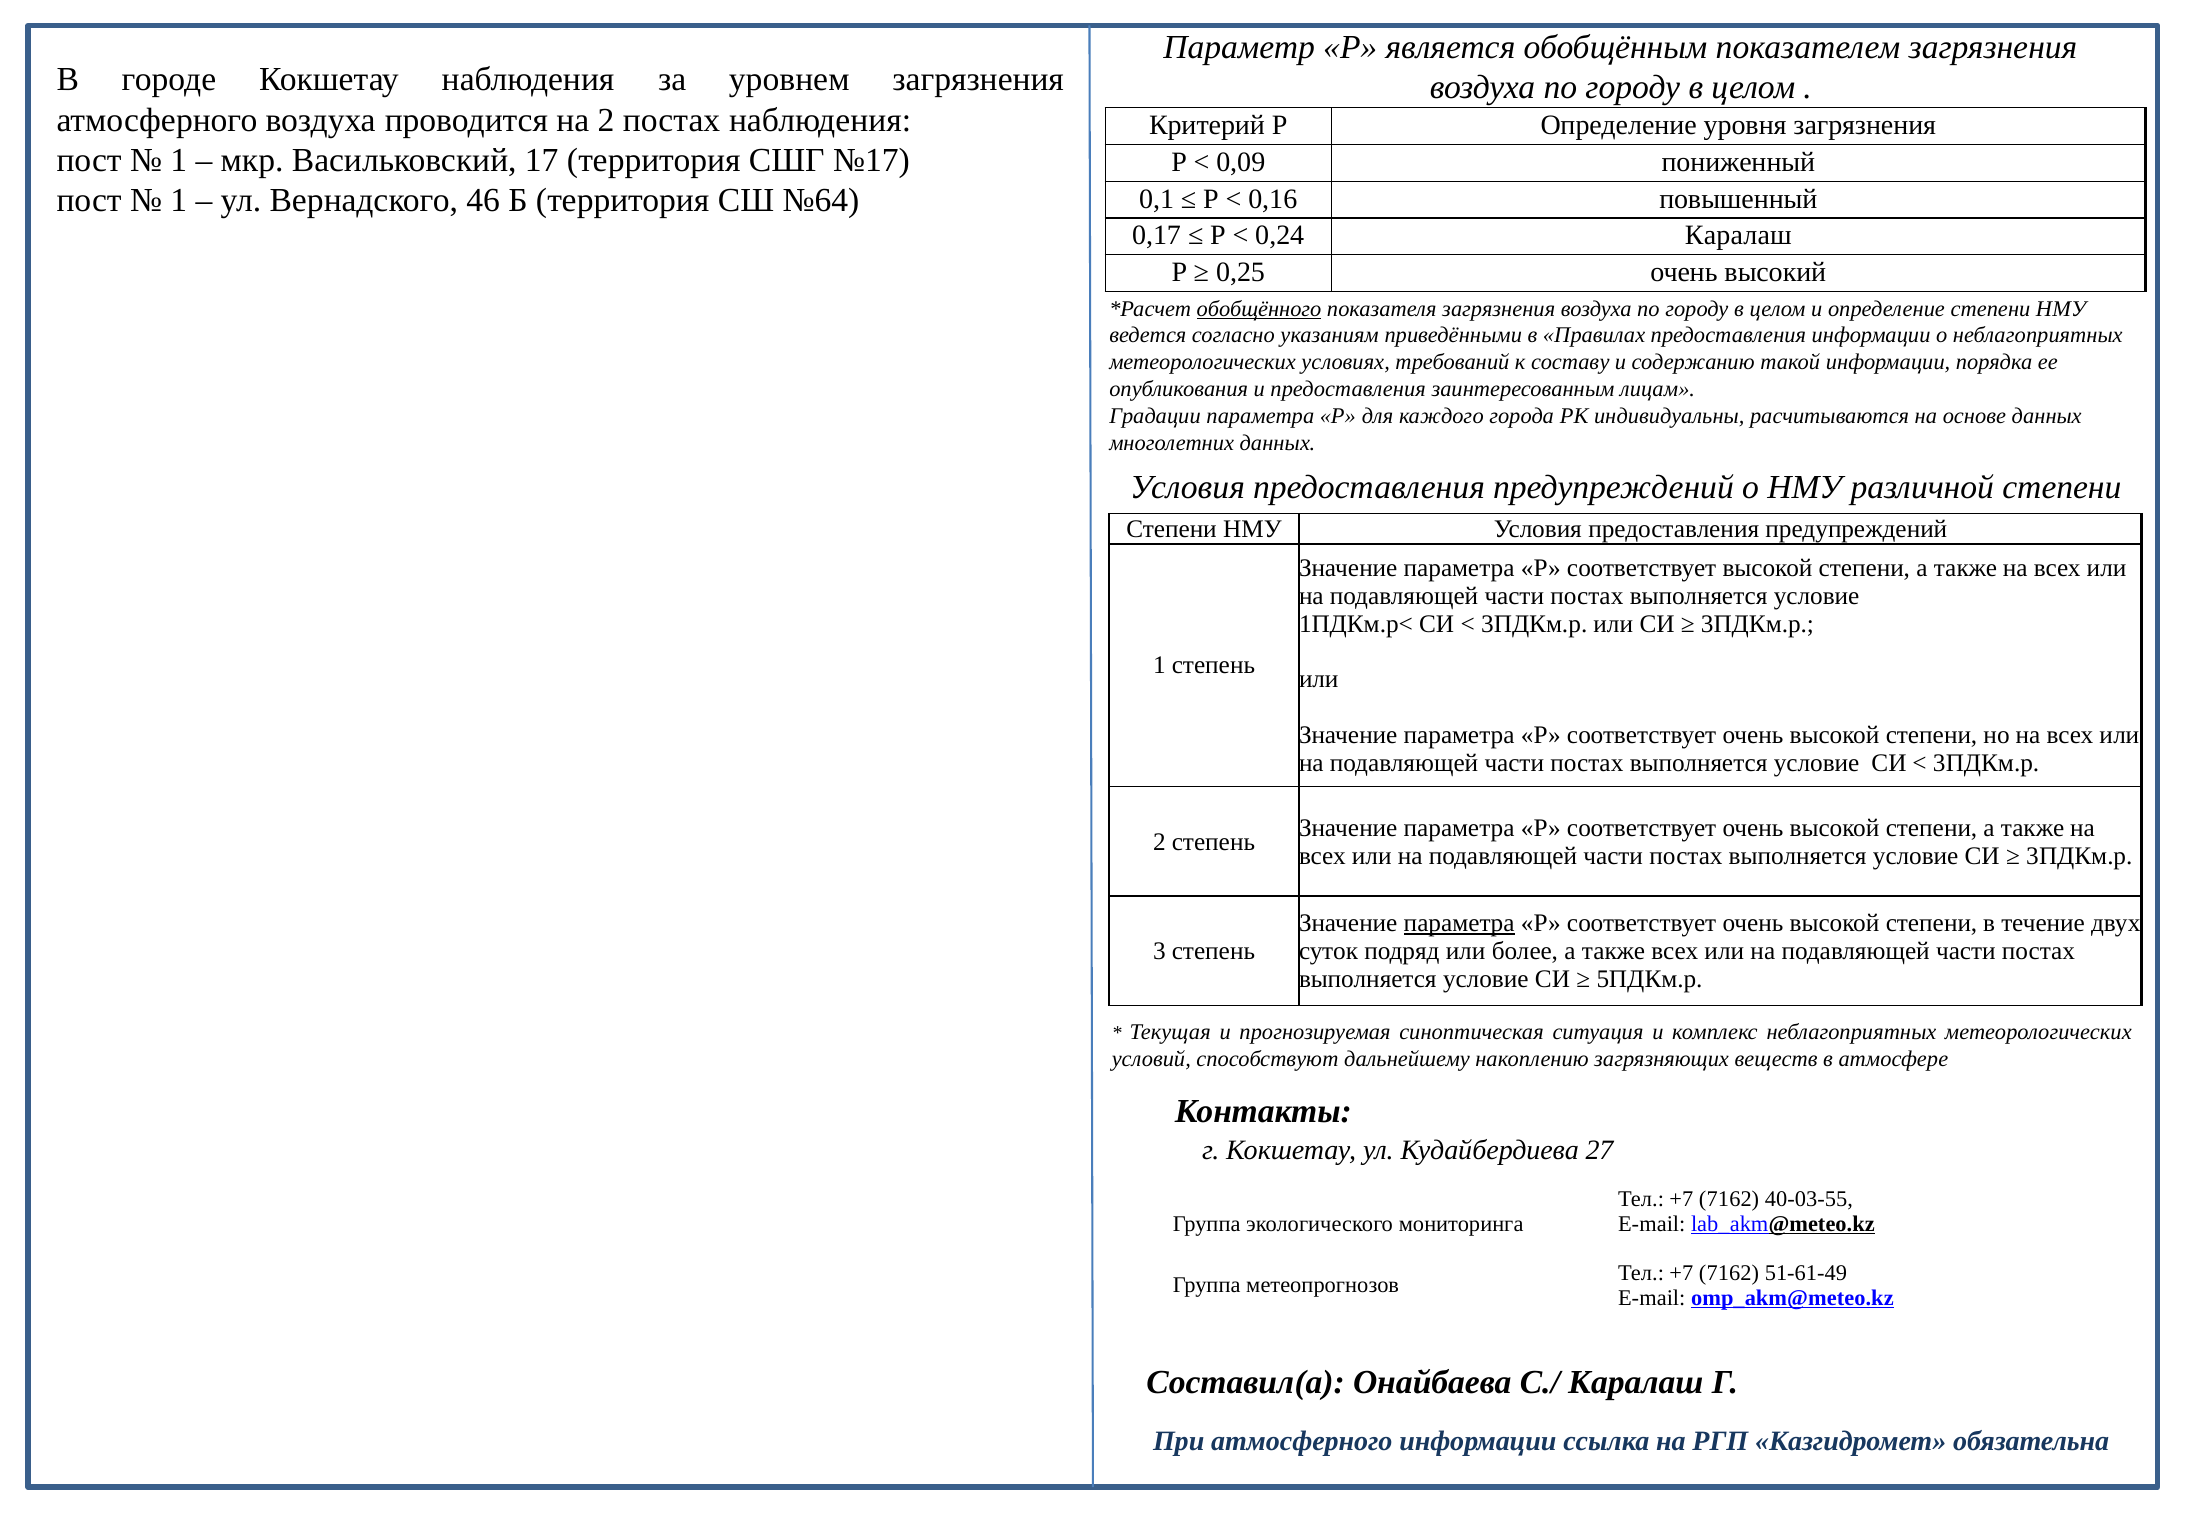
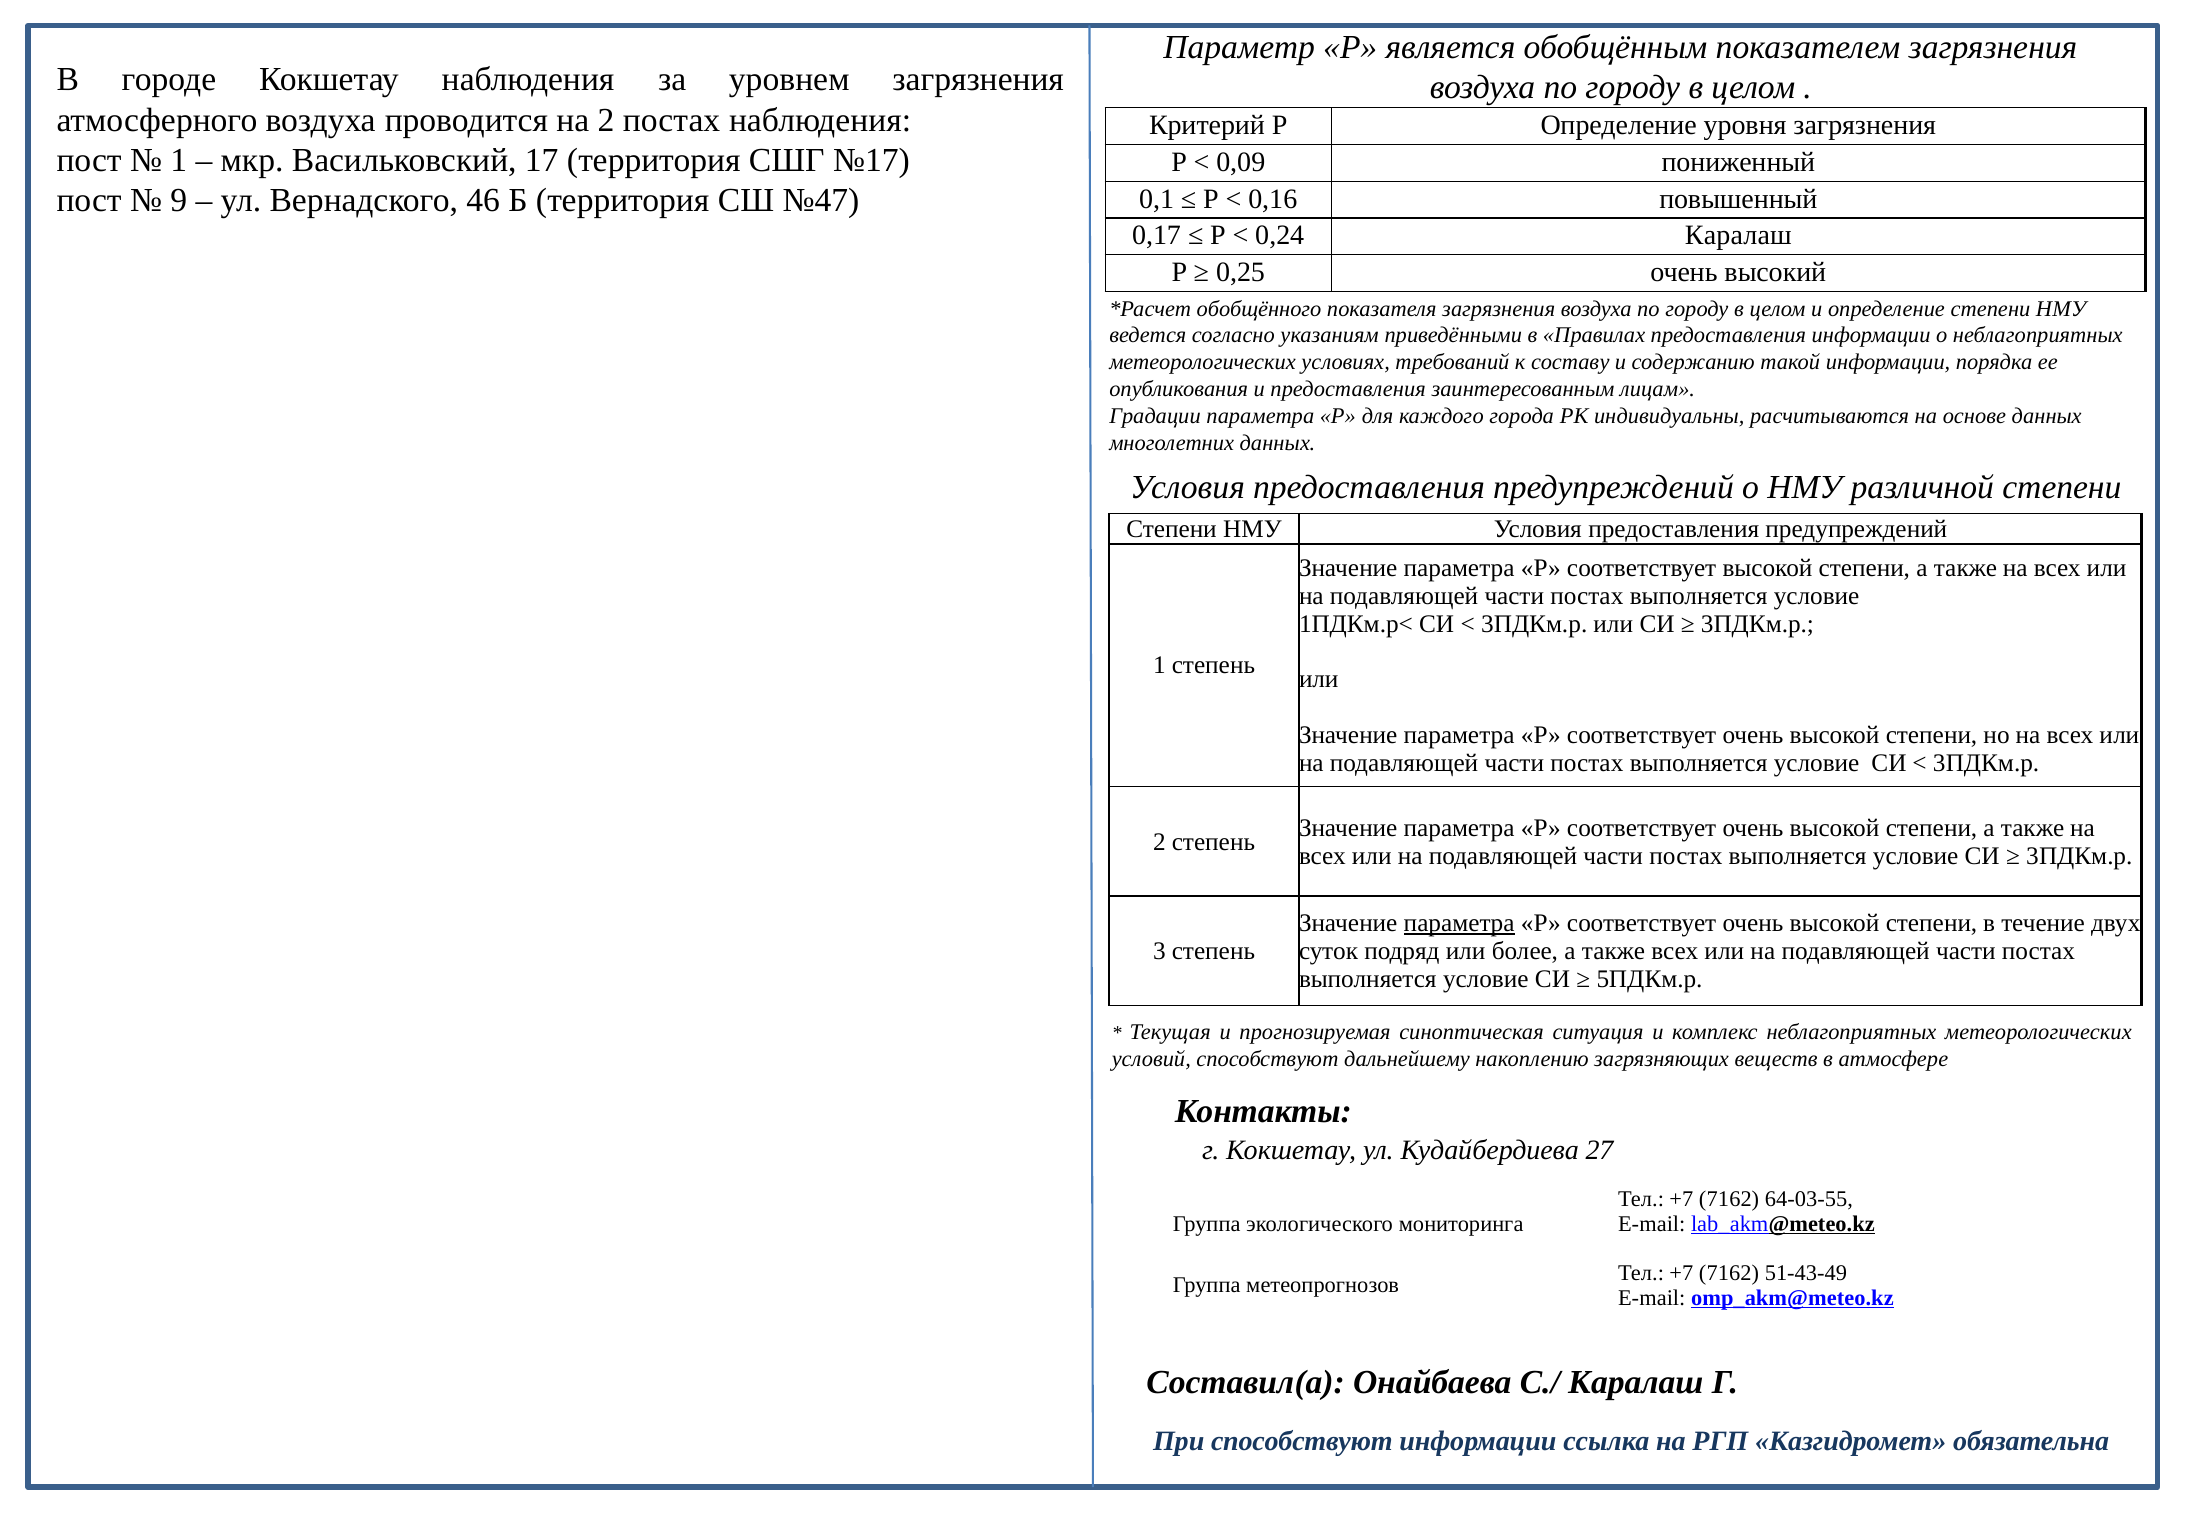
1 at (179, 201): 1 -> 9
№64: №64 -> №47
обобщённого underline: present -> none
40-03-55: 40-03-55 -> 64-03-55
51-61-49: 51-61-49 -> 51-43-49
При атмосферного: атмосферного -> способствуют
